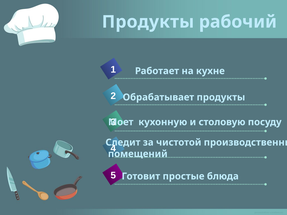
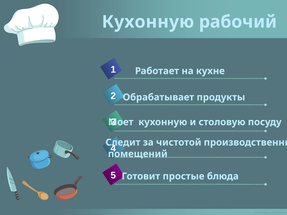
Продукты at (148, 22): Продукты -> Кухонную
